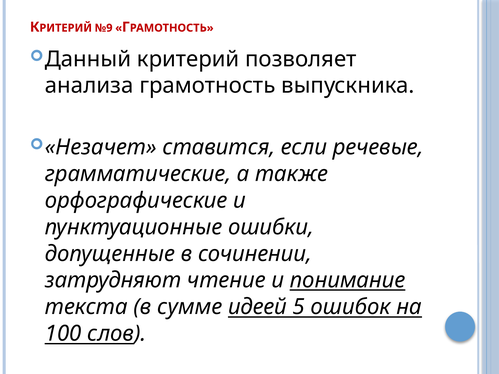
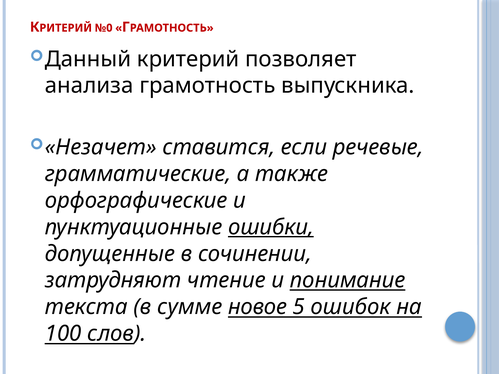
№9: №9 -> №0
ошибки underline: none -> present
идеей: идеей -> новое
